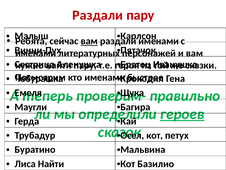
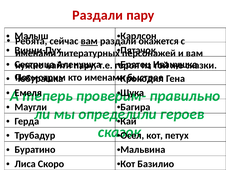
раздали именами: именами -> окажется
героев underline: present -> none
Лиса Найти: Найти -> Скоро
